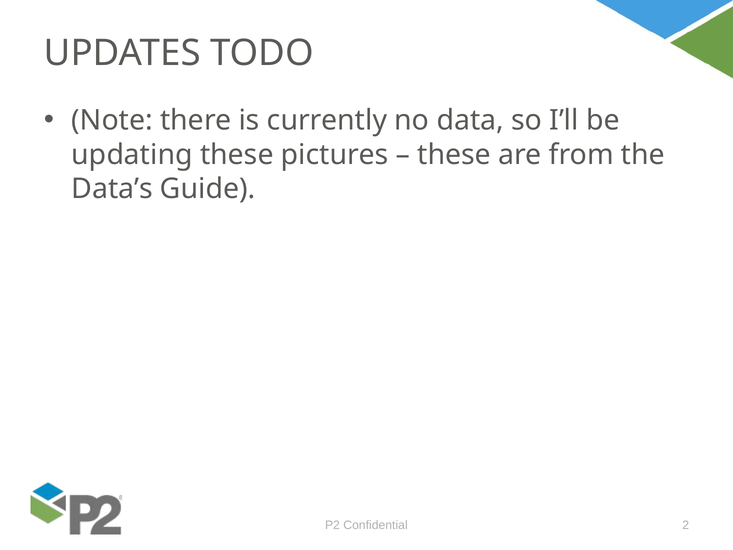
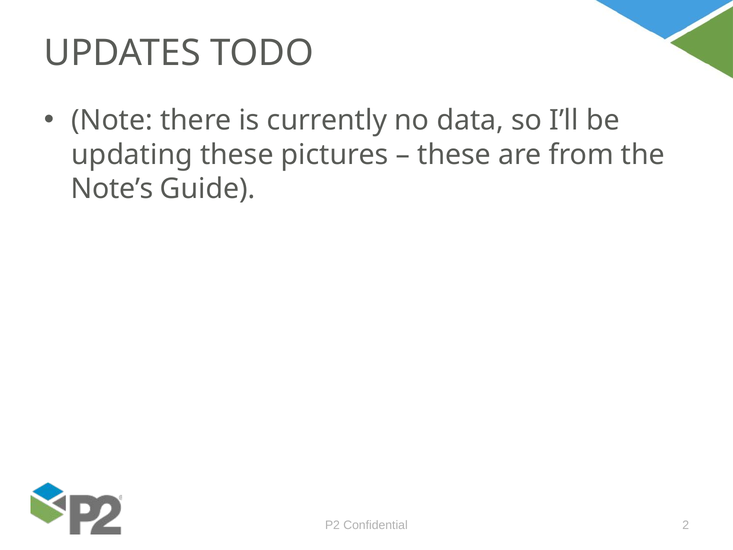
Data’s: Data’s -> Note’s
